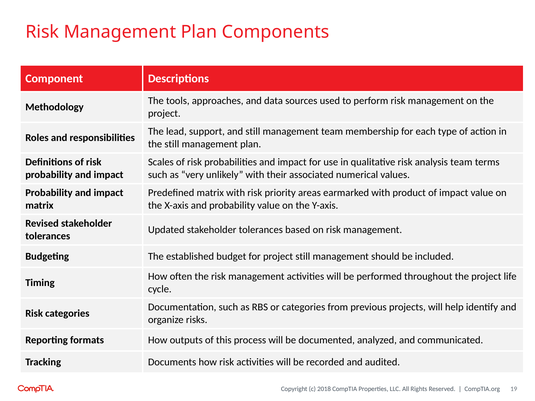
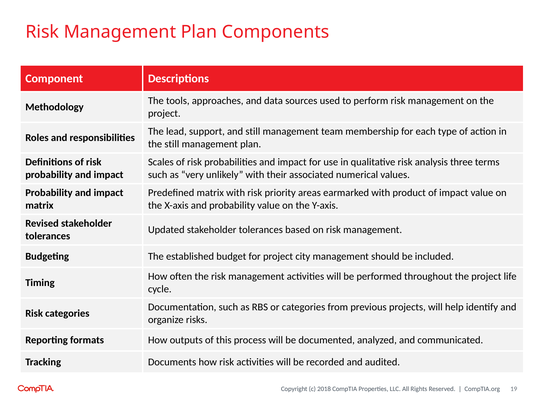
analysis team: team -> three
project still: still -> city
